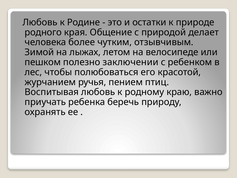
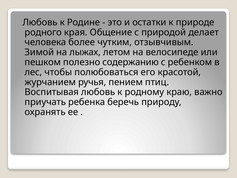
заключении: заключении -> содержанию
